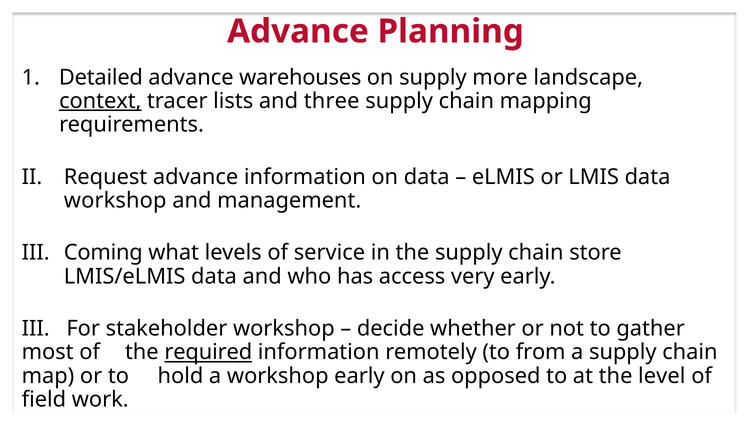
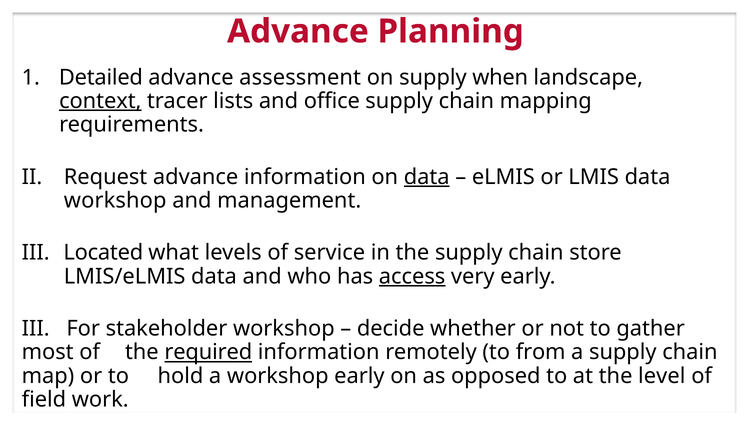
warehouses: warehouses -> assessment
more: more -> when
three: three -> office
data at (427, 177) underline: none -> present
Coming: Coming -> Located
access underline: none -> present
